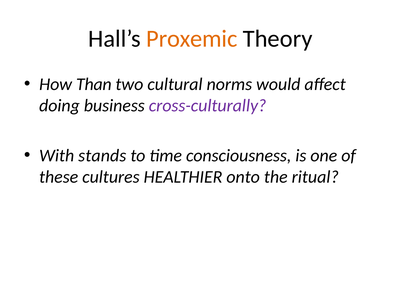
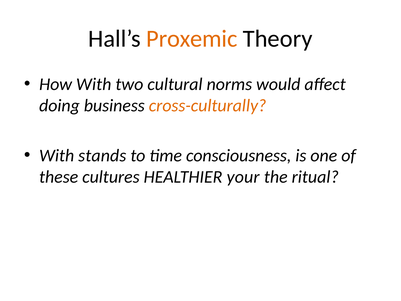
How Than: Than -> With
cross-culturally colour: purple -> orange
onto: onto -> your
